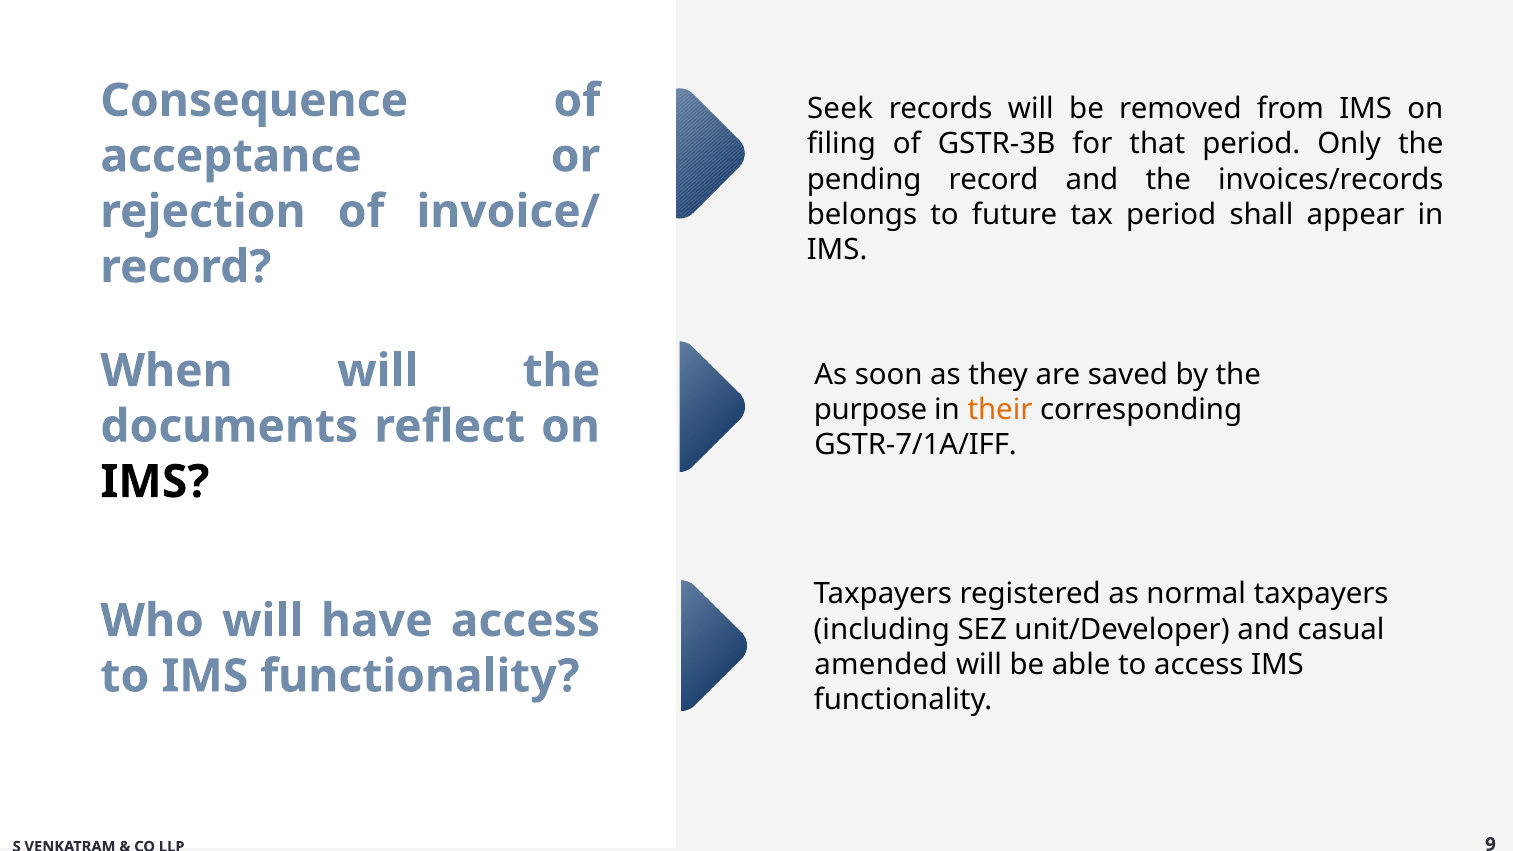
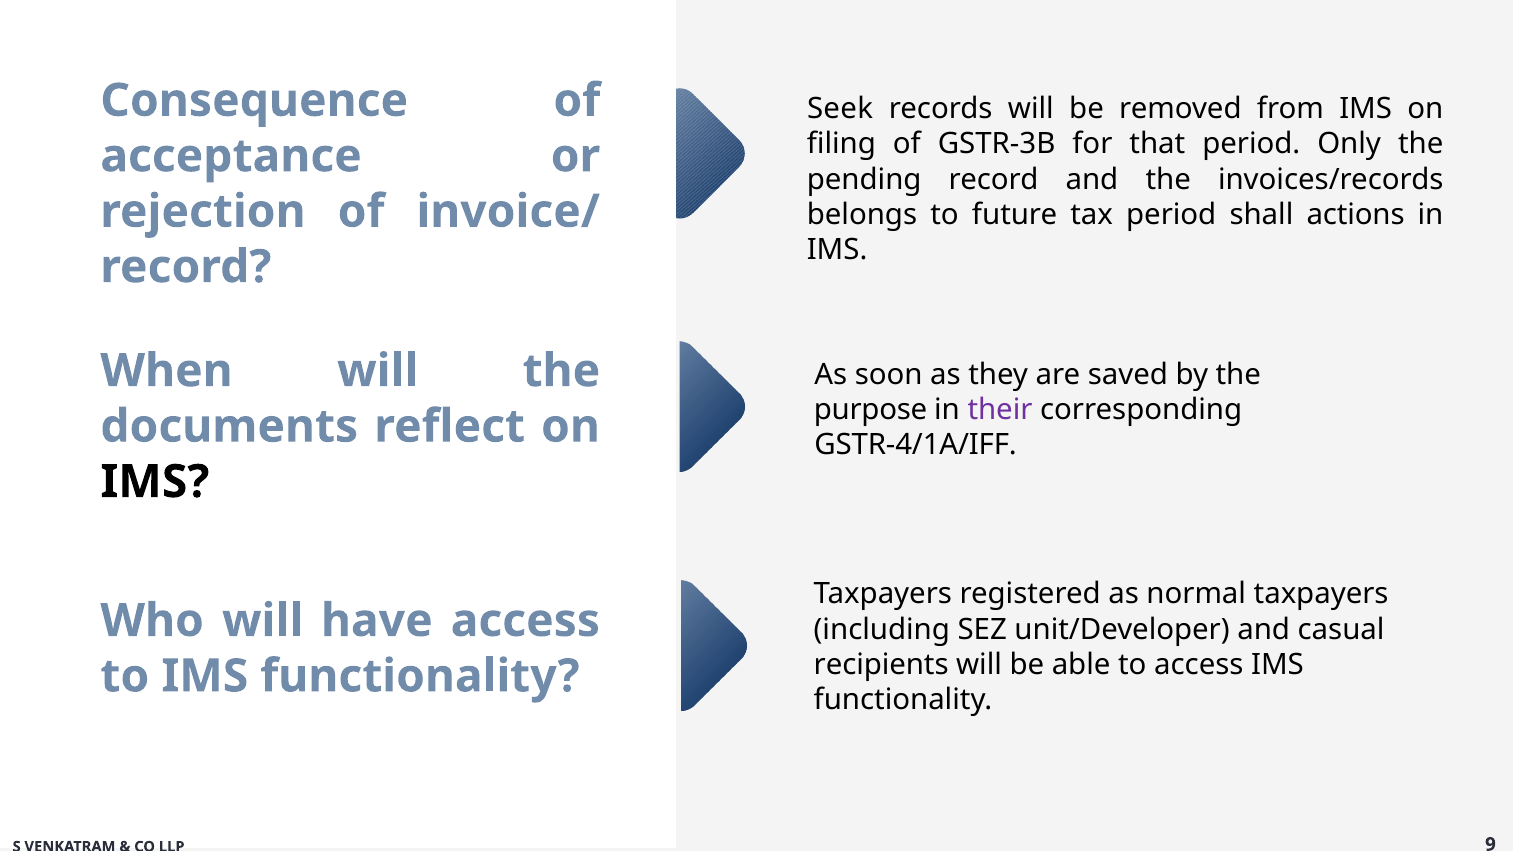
appear: appear -> actions
their colour: orange -> purple
GSTR-7/1A/IFF: GSTR-7/1A/IFF -> GSTR-4/1A/IFF
amended: amended -> recipients
